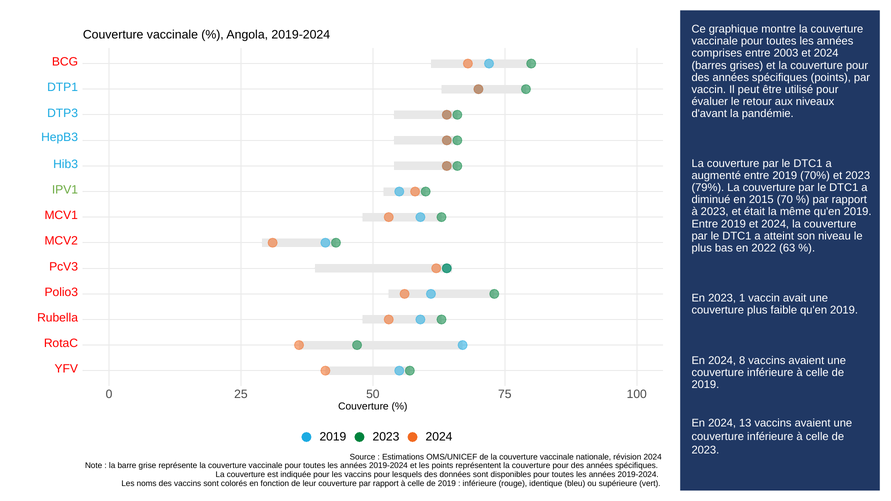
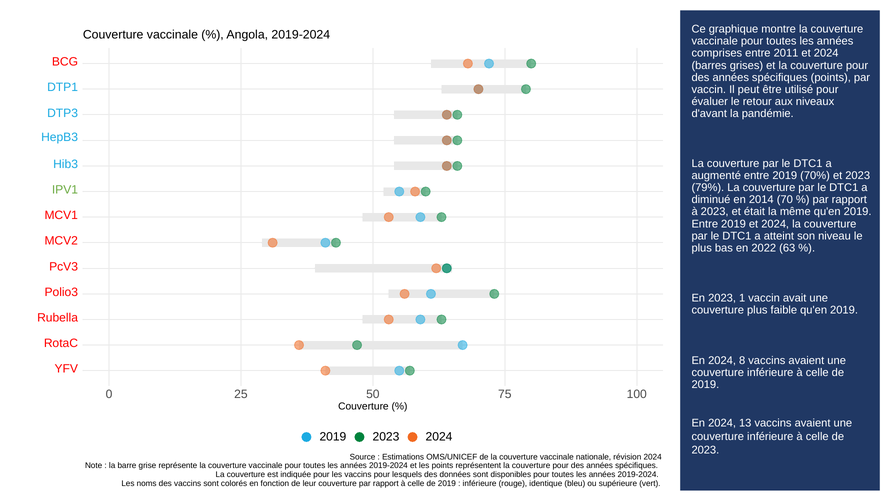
2003: 2003 -> 2011
2015: 2015 -> 2014
